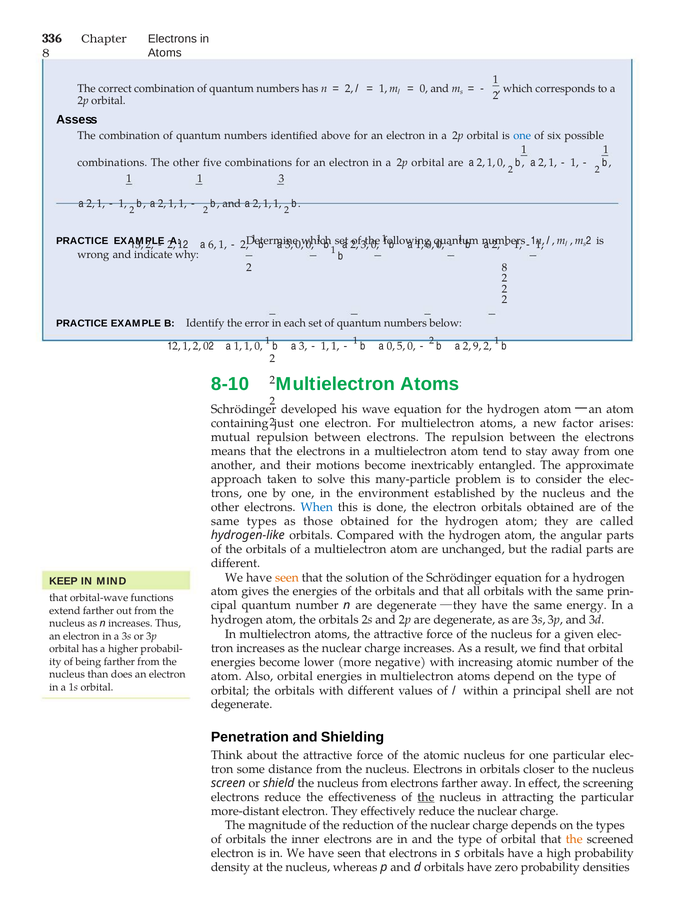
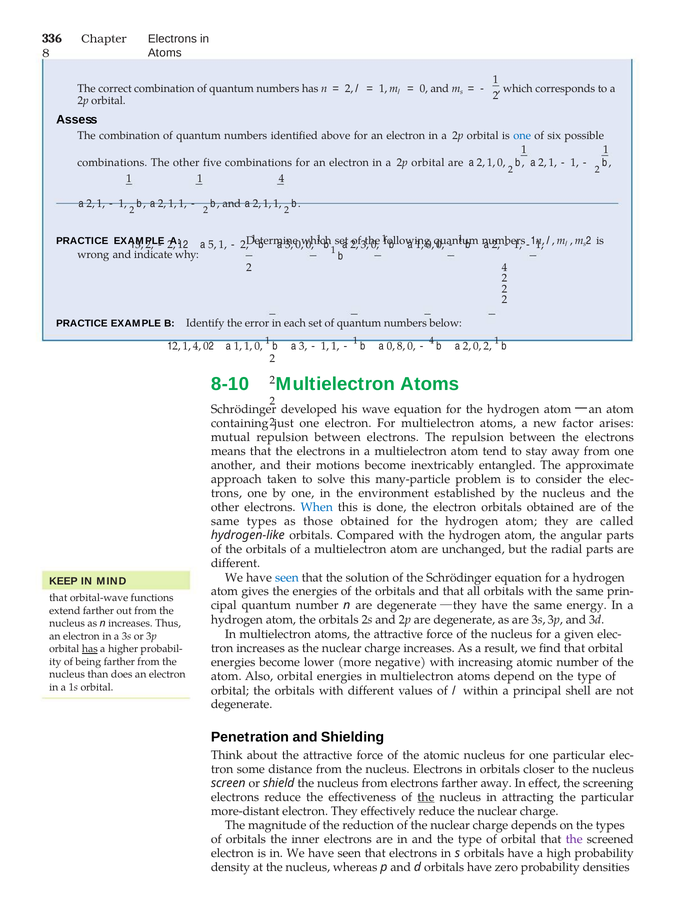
1 1 3: 3 -> 4
6: 6 -> 5
2 8: 8 -> 4
0 5: 5 -> 8
2 at (432, 340): 2 -> 4
2 9: 9 -> 0
12 1 2: 2 -> 4
seen at (287, 578) colour: orange -> blue
has at (90, 649) underline: none -> present
the at (574, 840) colour: orange -> purple
